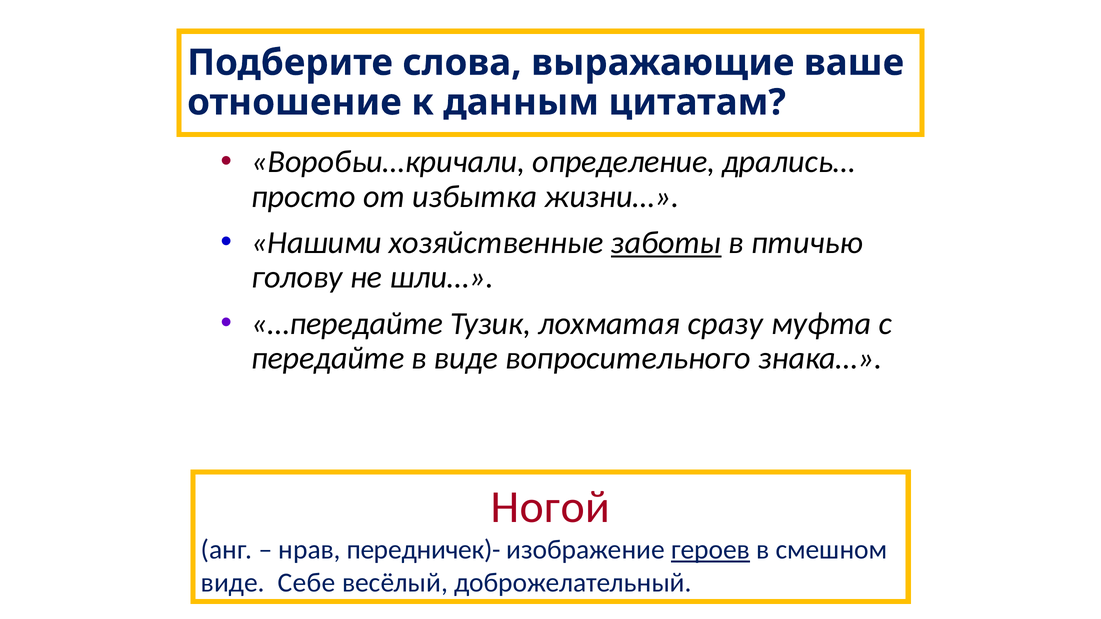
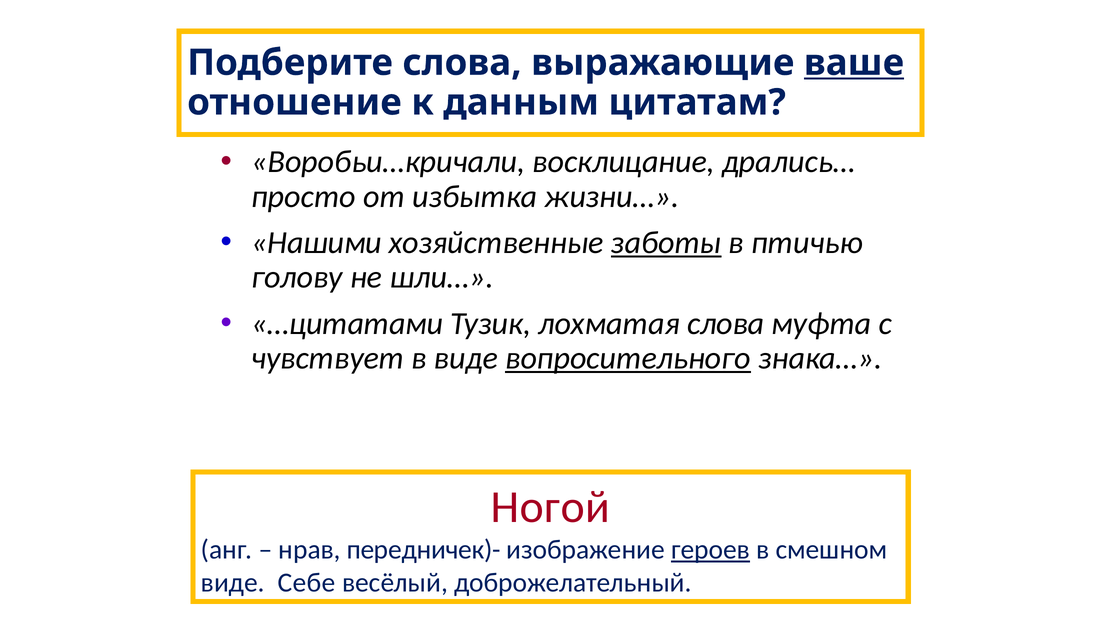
ваше underline: none -> present
определение: определение -> восклицание
…передайте: …передайте -> …цитатами
лохматая сразу: сразу -> слова
передайте: передайте -> чувствует
вопросительного underline: none -> present
